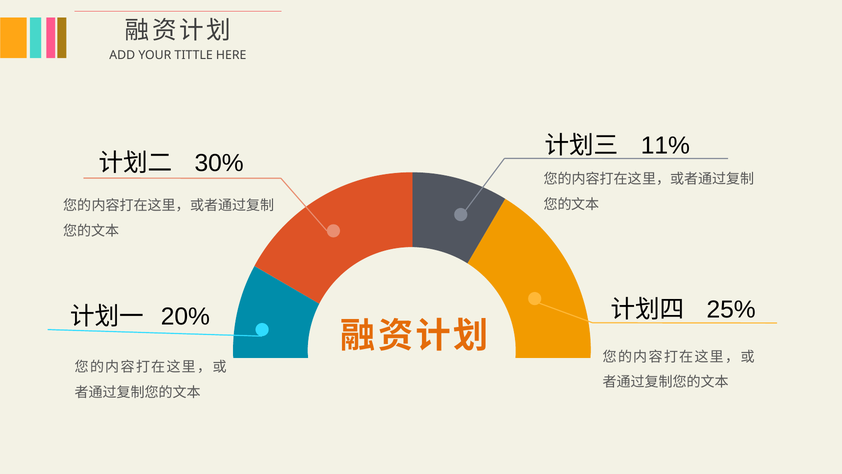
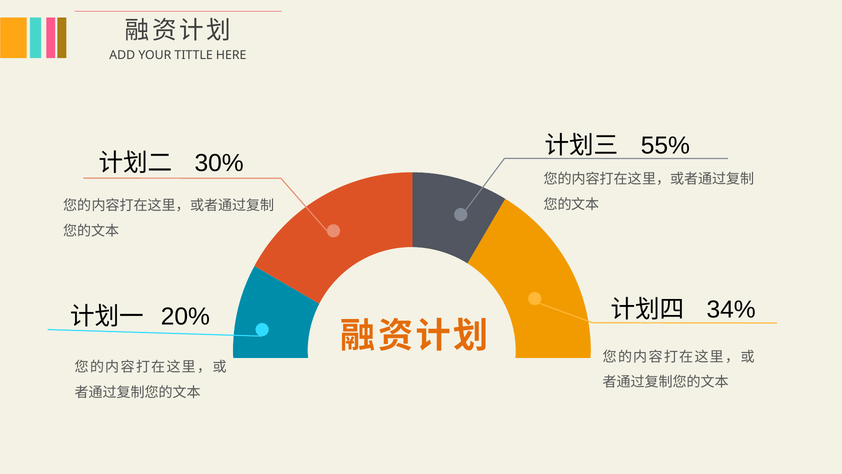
11%: 11% -> 55%
25%: 25% -> 34%
